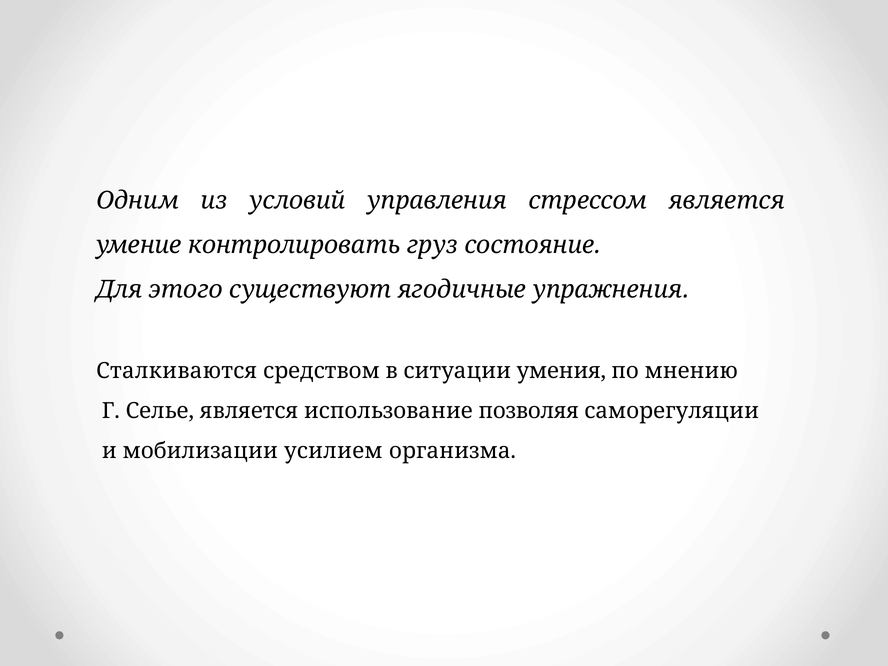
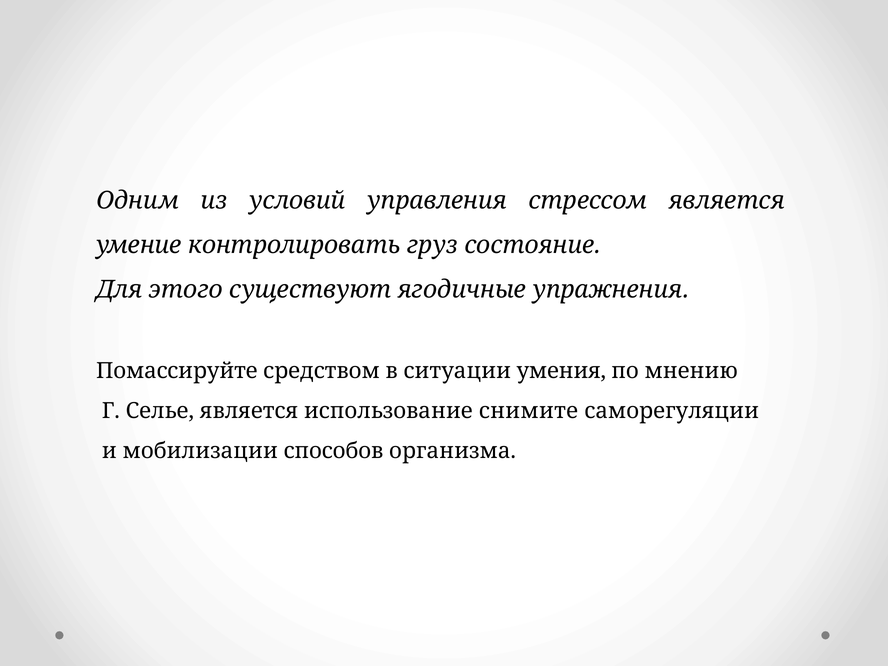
Сталкиваются: Сталкиваются -> Помассируйте
позволяя: позволяя -> снимите
усилием: усилием -> способов
